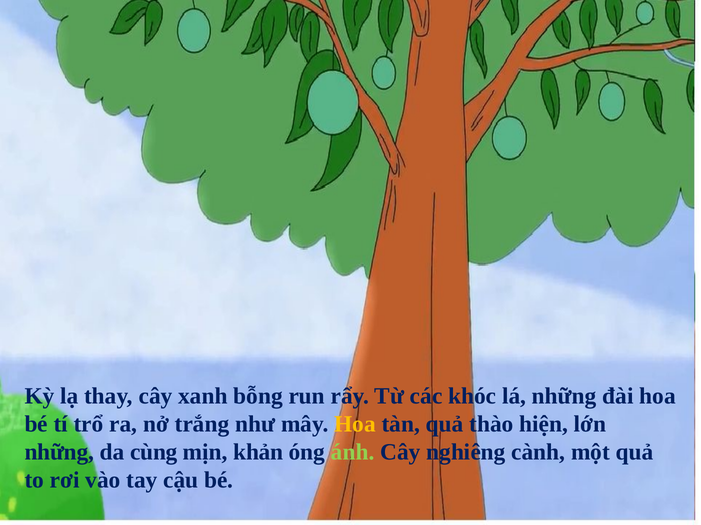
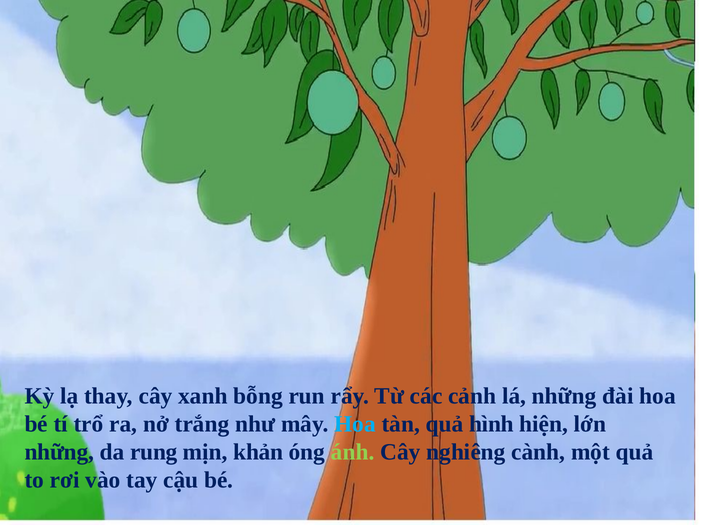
khóc: khóc -> cảnh
Hoa at (355, 425) colour: yellow -> light blue
thào: thào -> hình
cùng: cùng -> rung
